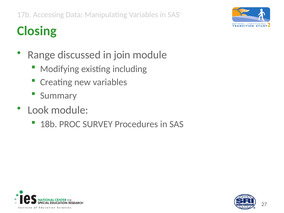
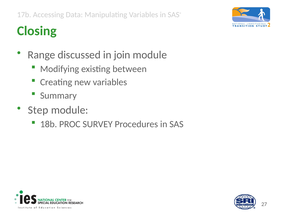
including: including -> between
Look: Look -> Step
